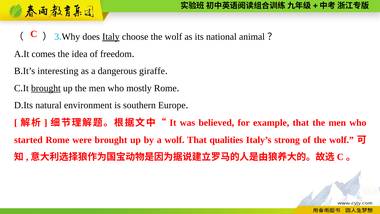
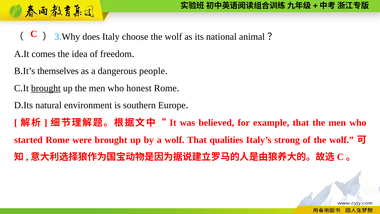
Italy underline: present -> none
interesting: interesting -> themselves
giraffe: giraffe -> people
mostly: mostly -> honest
